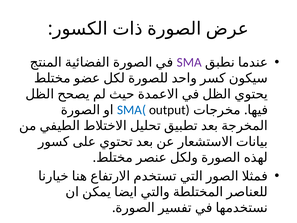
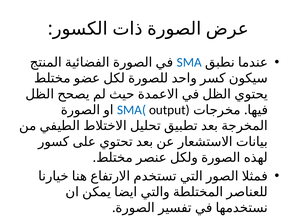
SMA colour: purple -> blue
